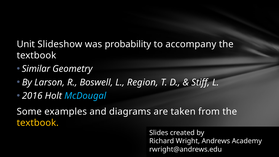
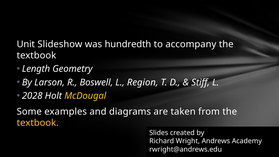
probability: probability -> hundredth
Similar: Similar -> Length
2016: 2016 -> 2028
McDougal colour: light blue -> yellow
